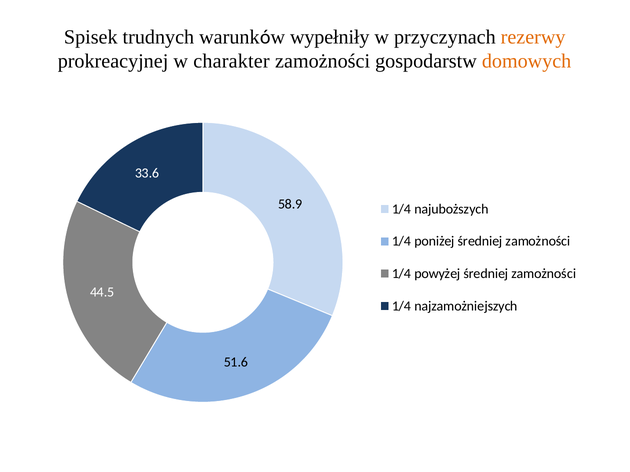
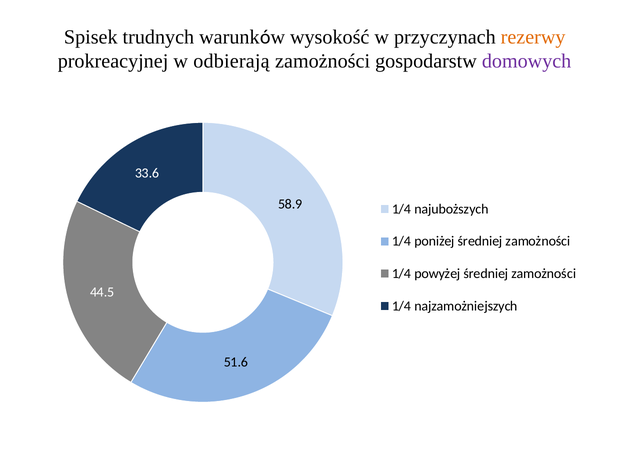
wypełniły: wypełniły -> wysokość
charakter: charakter -> odbierają
domowych colour: orange -> purple
